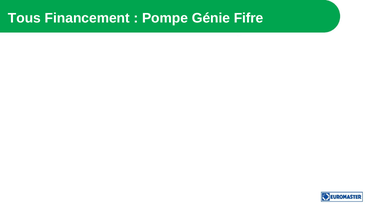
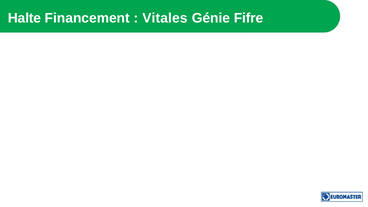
Tous: Tous -> Halte
Pompe: Pompe -> Vitales
